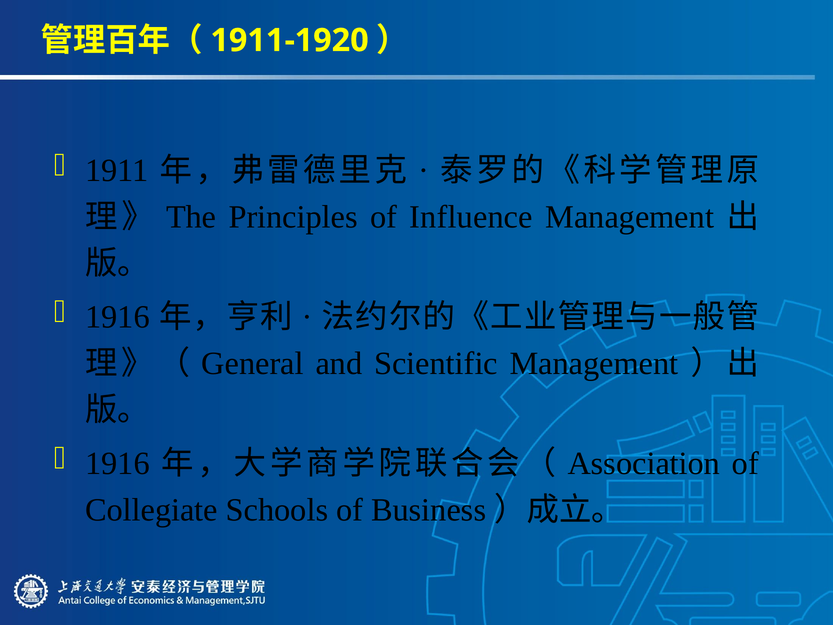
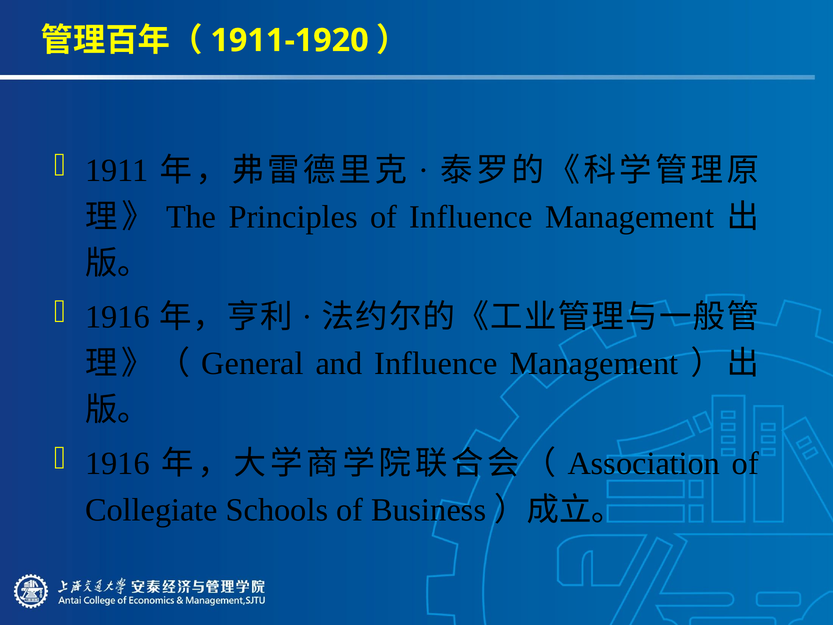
and Scientific: Scientific -> Influence
